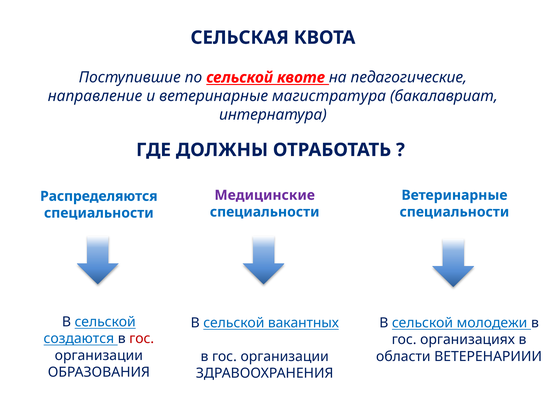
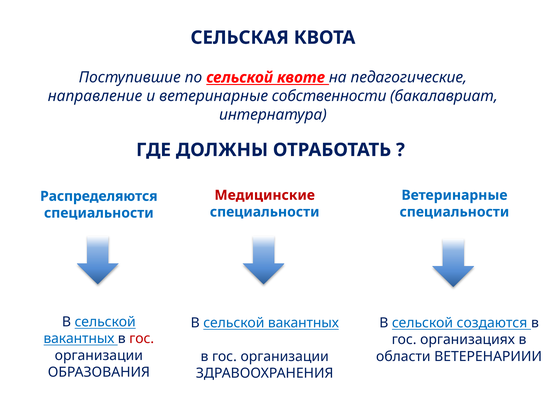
магистратура: магистратура -> собственности
Медицинские colour: purple -> red
молодежи: молодежи -> создаются
создаются at (79, 338): создаются -> вакантных
